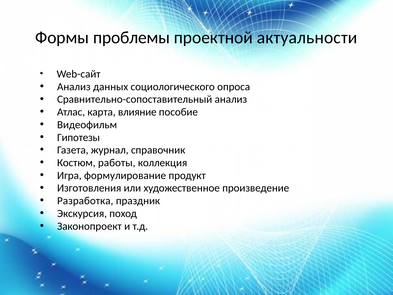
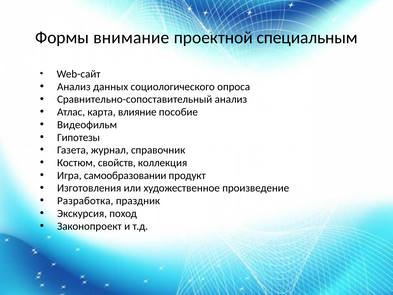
проблемы: проблемы -> внимание
актуальности: актуальности -> специальным
работы: работы -> свойств
формулирование: формулирование -> самообразовании
